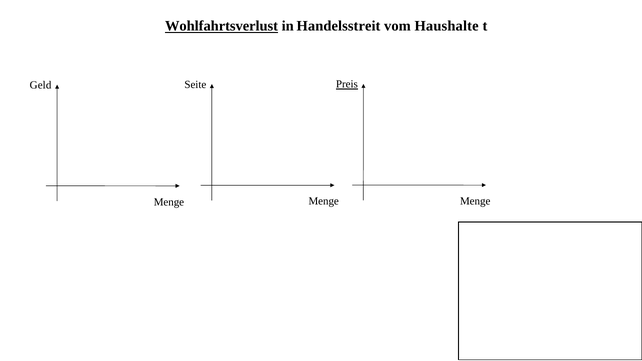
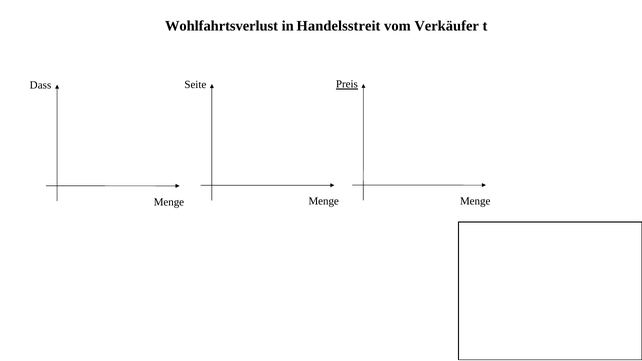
Wohlfahrtsverlust underline: present -> none
Haushalte: Haushalte -> Verkäufer
Geld: Geld -> Dass
